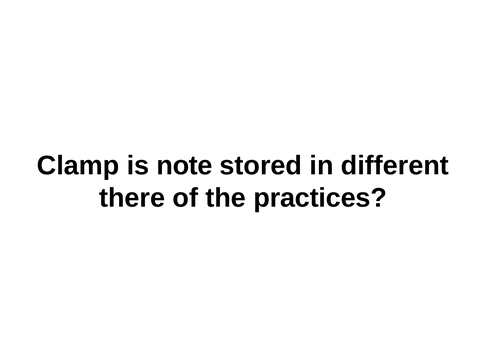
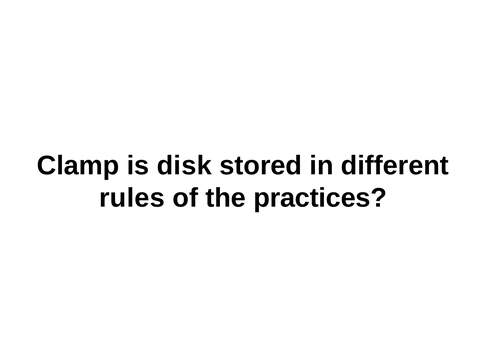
note: note -> disk
there: there -> rules
